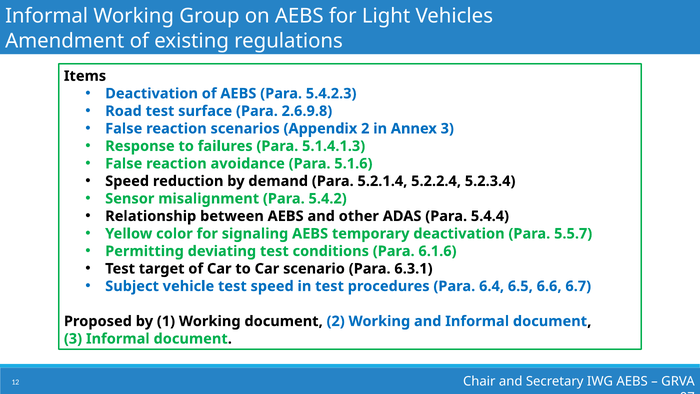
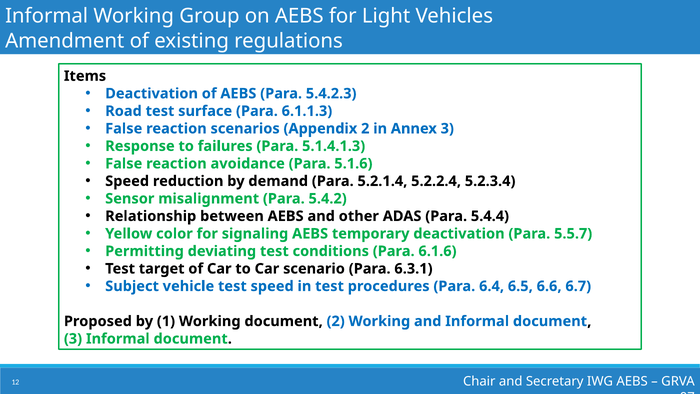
2.6.9.8: 2.6.9.8 -> 6.1.1.3
